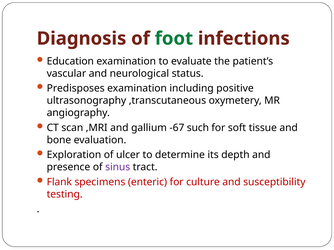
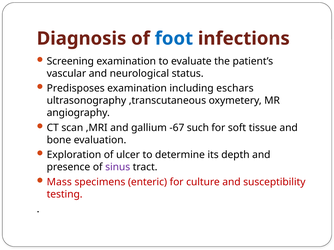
foot colour: green -> blue
Education: Education -> Screening
positive: positive -> eschars
Flank: Flank -> Mass
